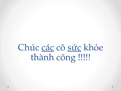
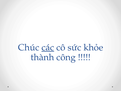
sức underline: present -> none
